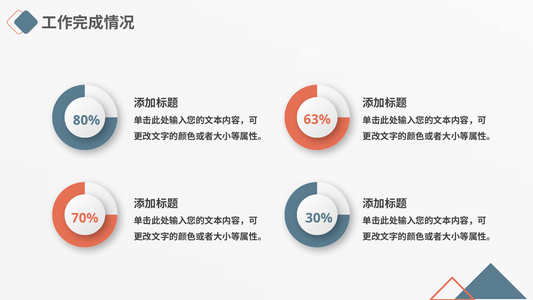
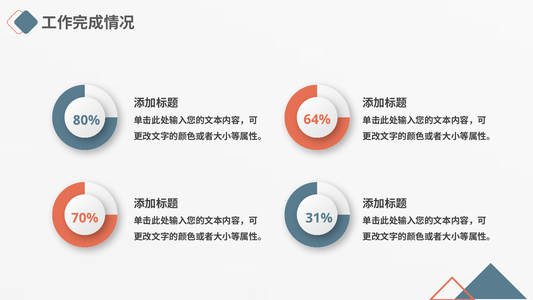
63%: 63% -> 64%
30%: 30% -> 31%
